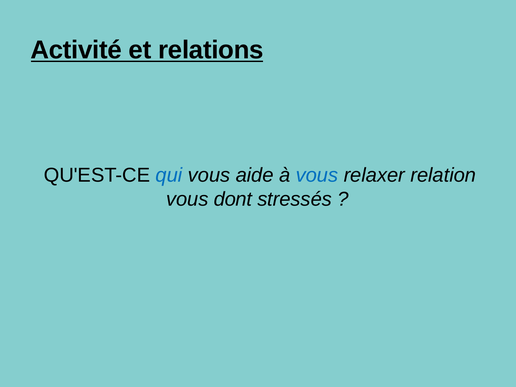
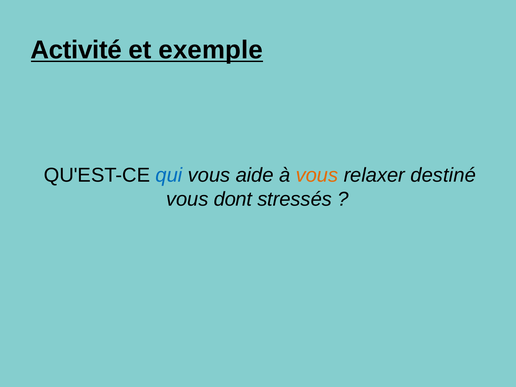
relations: relations -> exemple
vous at (317, 175) colour: blue -> orange
relation: relation -> destiné
